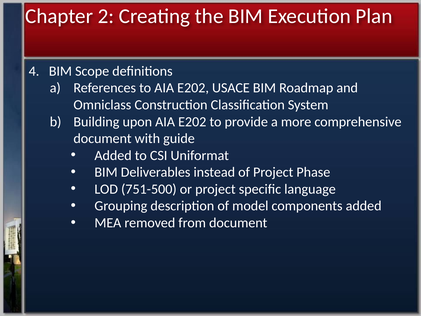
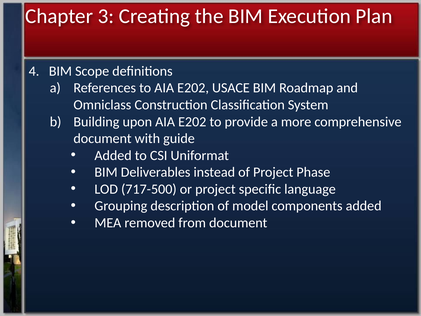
2: 2 -> 3
751-500: 751-500 -> 717-500
